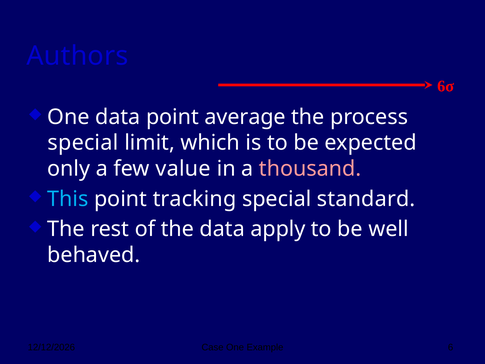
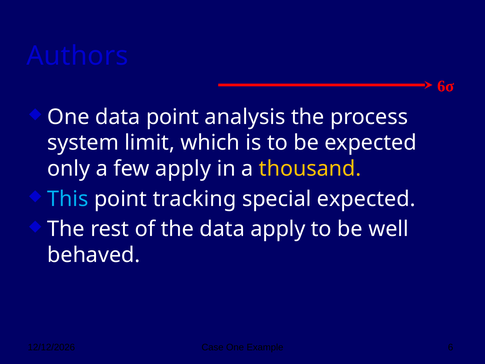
average: average -> analysis
special at (83, 143): special -> system
few value: value -> apply
thousand colour: pink -> yellow
special standard: standard -> expected
